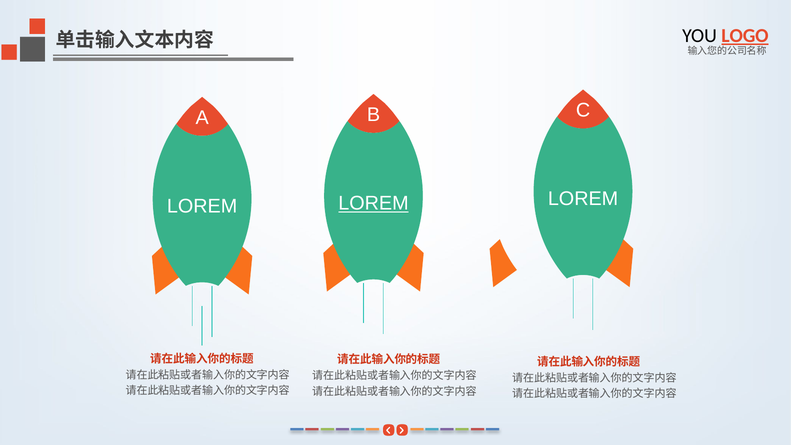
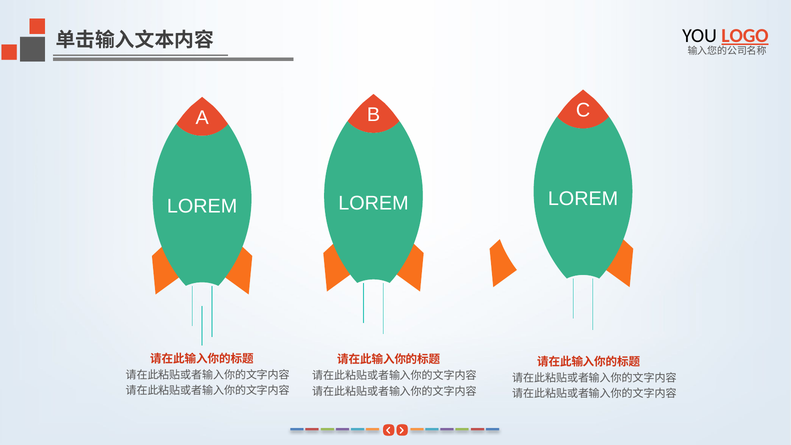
LOREM at (373, 203) underline: present -> none
